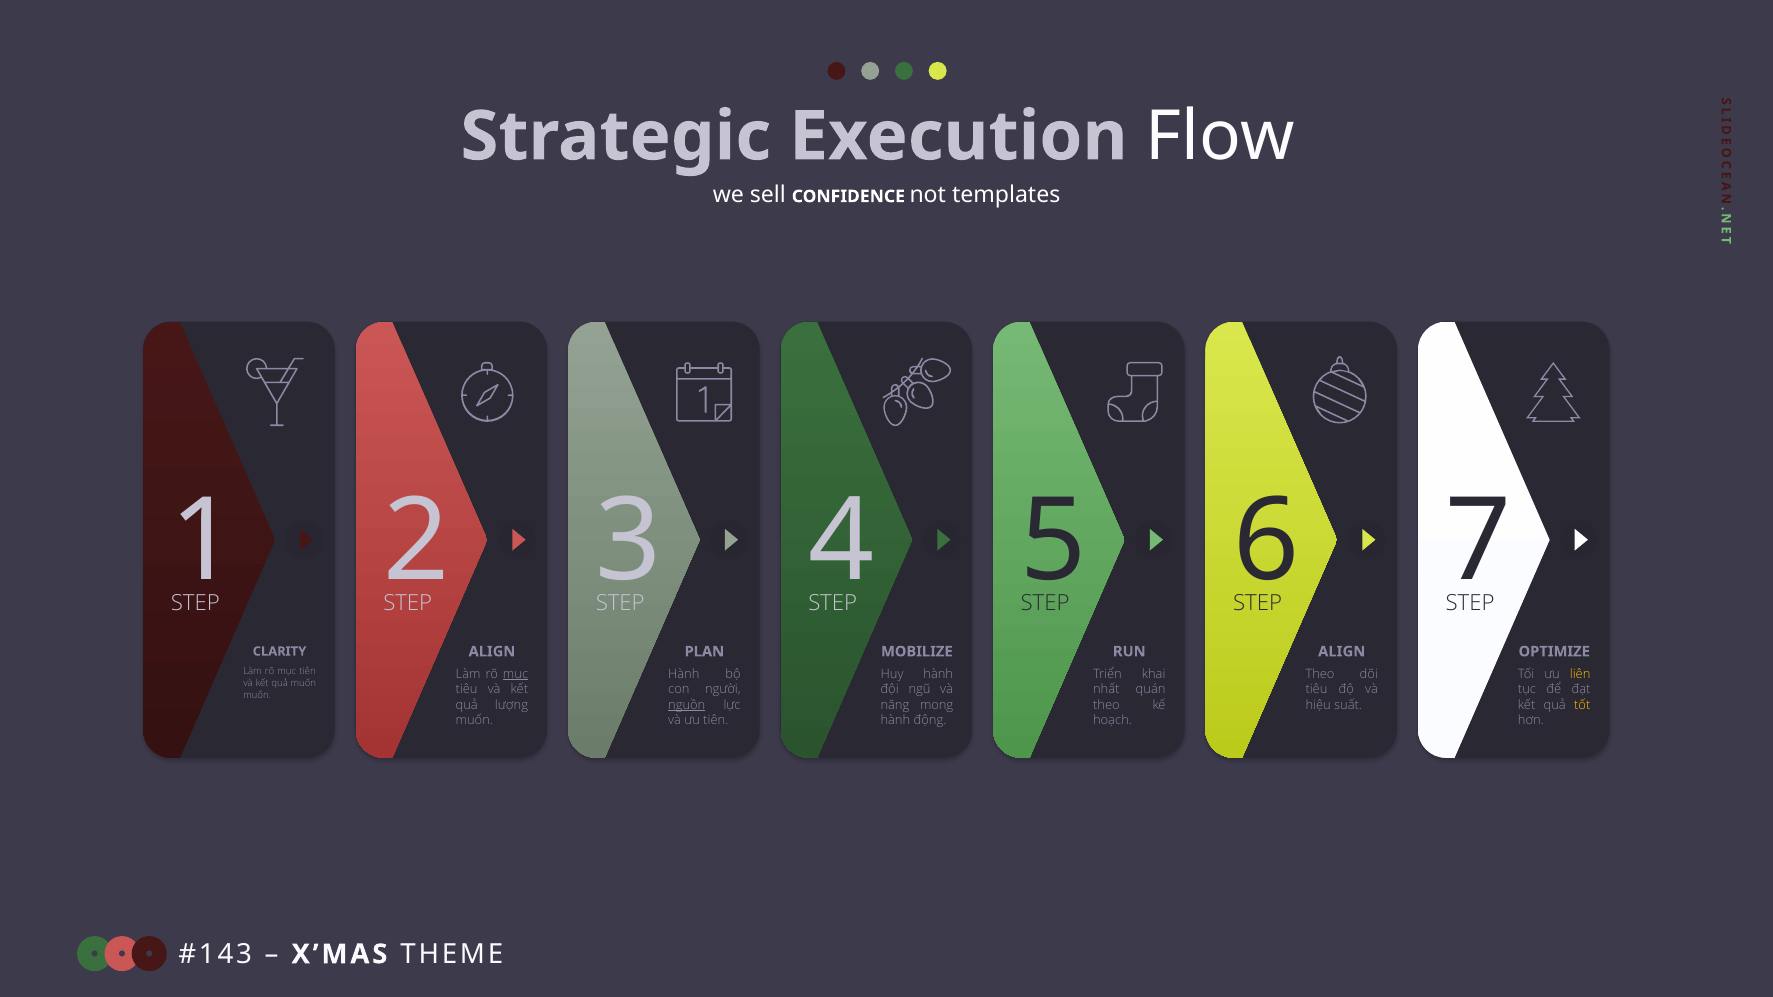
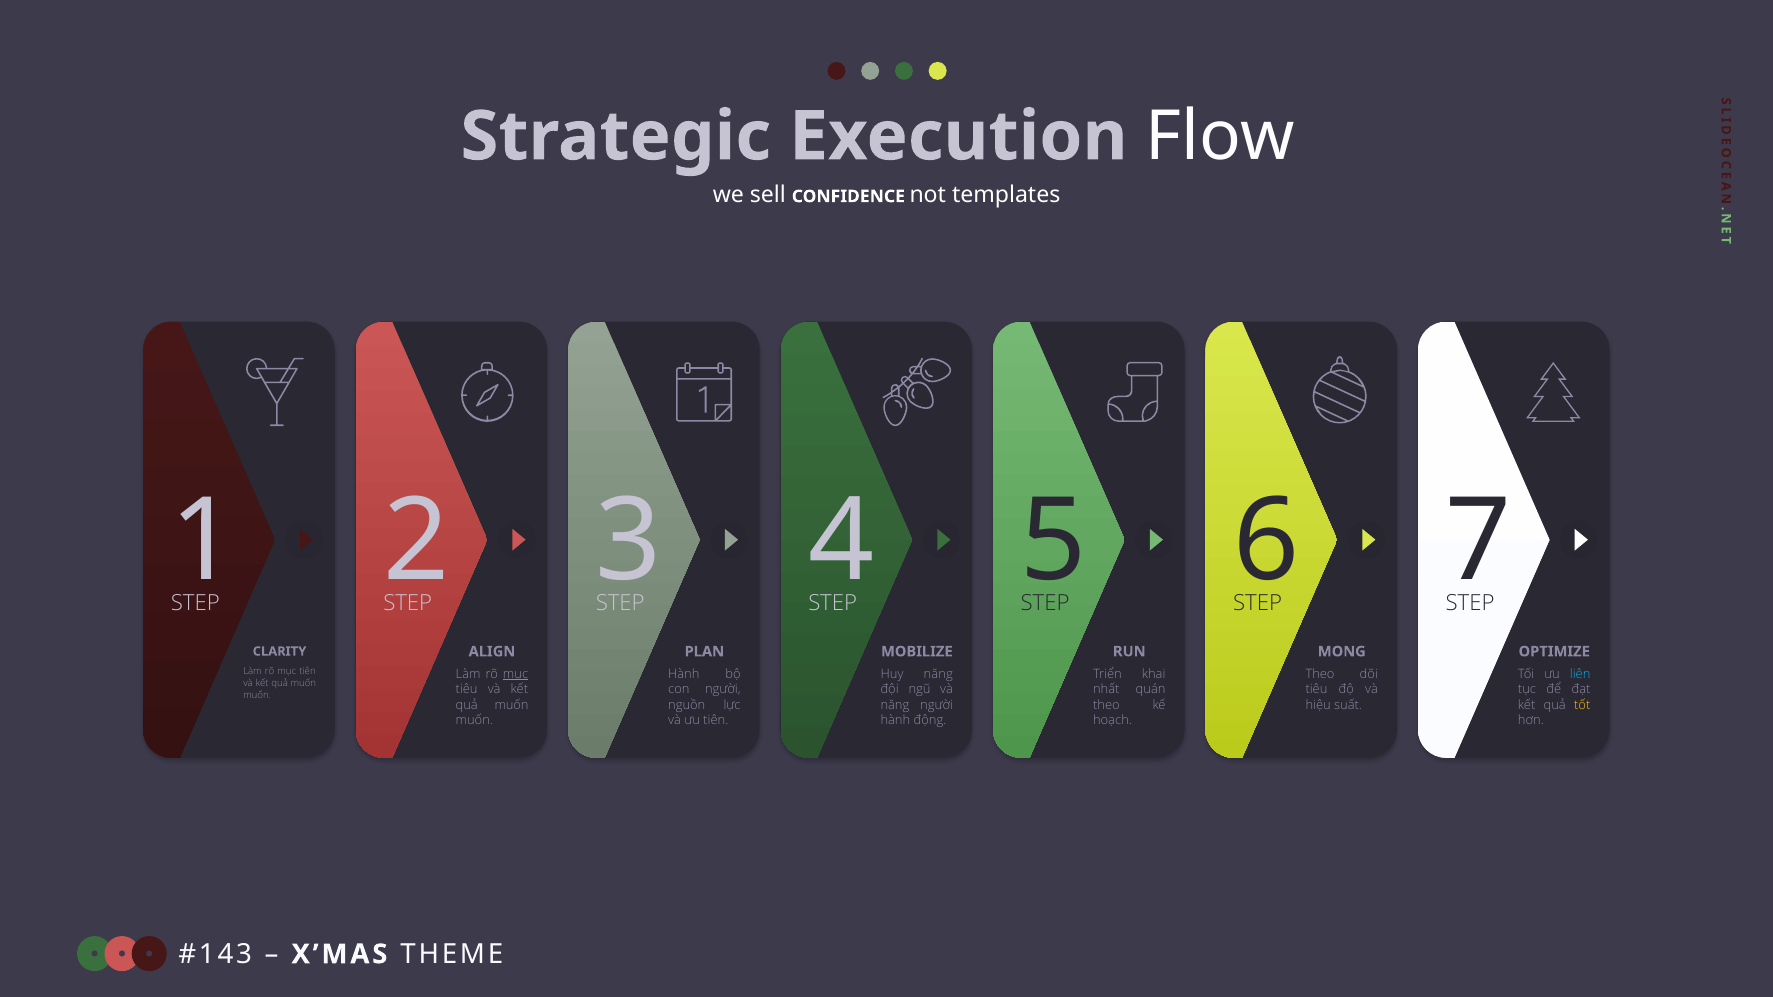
ALIGN at (1342, 652): ALIGN -> MONG
Huy hành: hành -> năng
liên colour: yellow -> light blue
lượng at (511, 705): lượng -> muốn
nguồn underline: present -> none
năng mong: mong -> người
